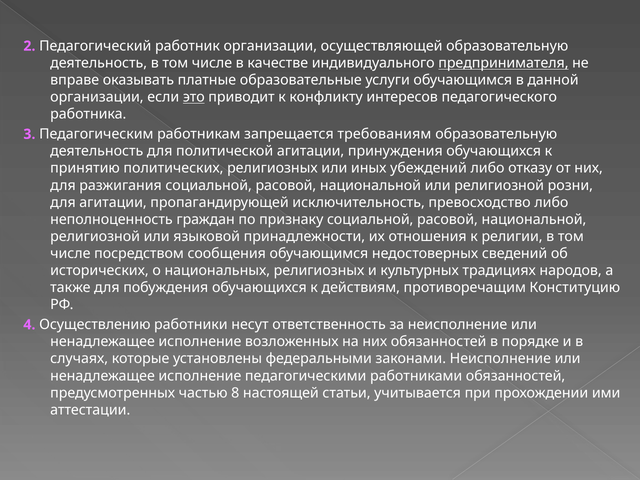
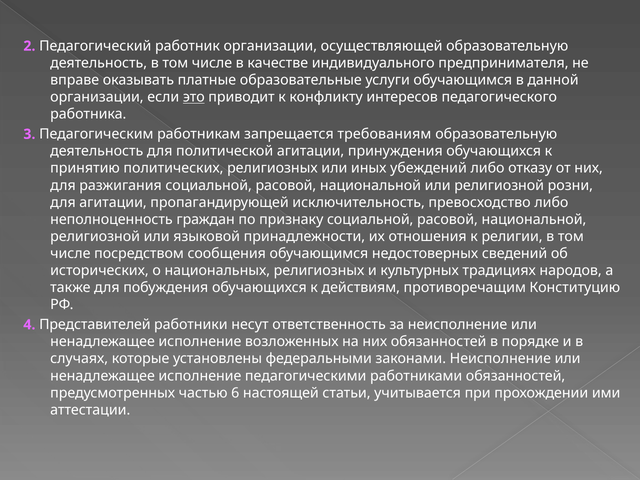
предпринимателя underline: present -> none
Осуществлению: Осуществлению -> Представителей
8: 8 -> 6
